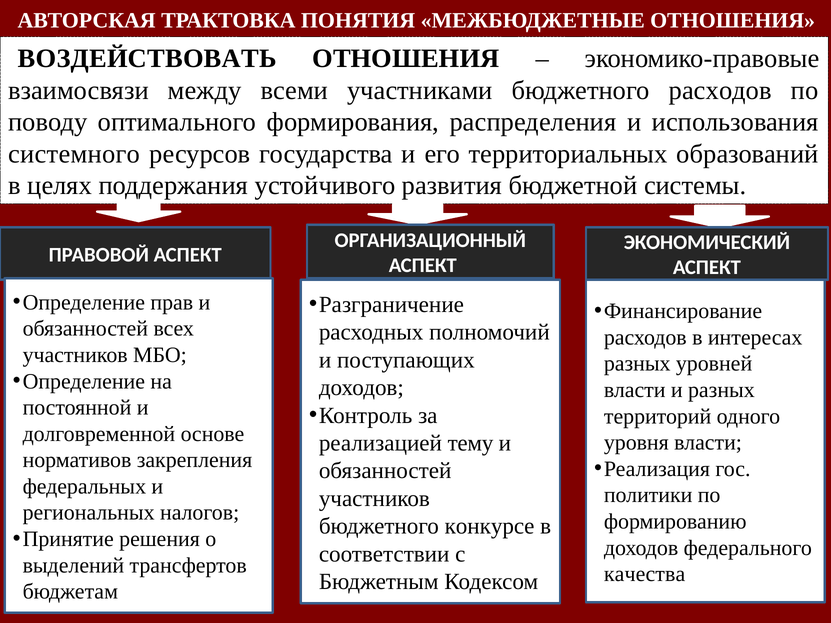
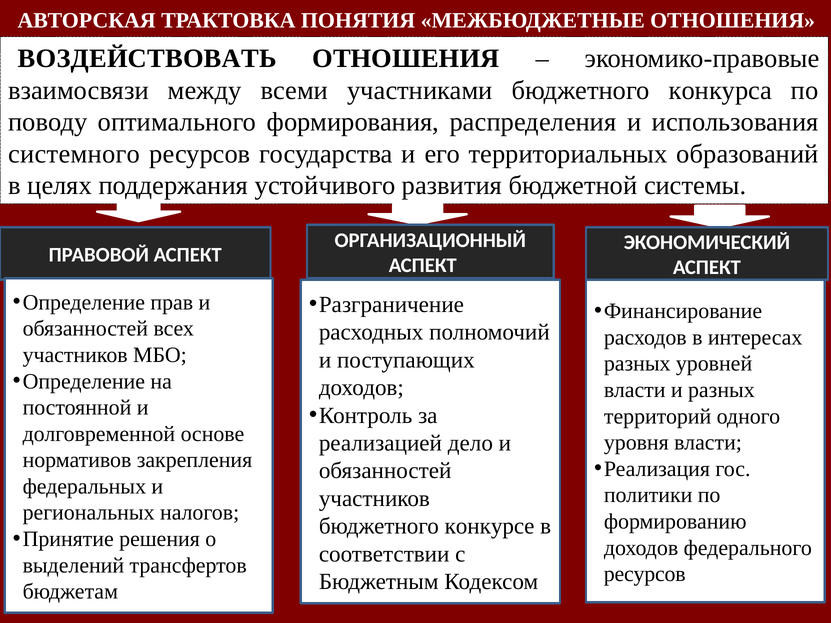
бюджетного расходов: расходов -> конкурса
тему: тему -> дело
качества at (645, 574): качества -> ресурсов
